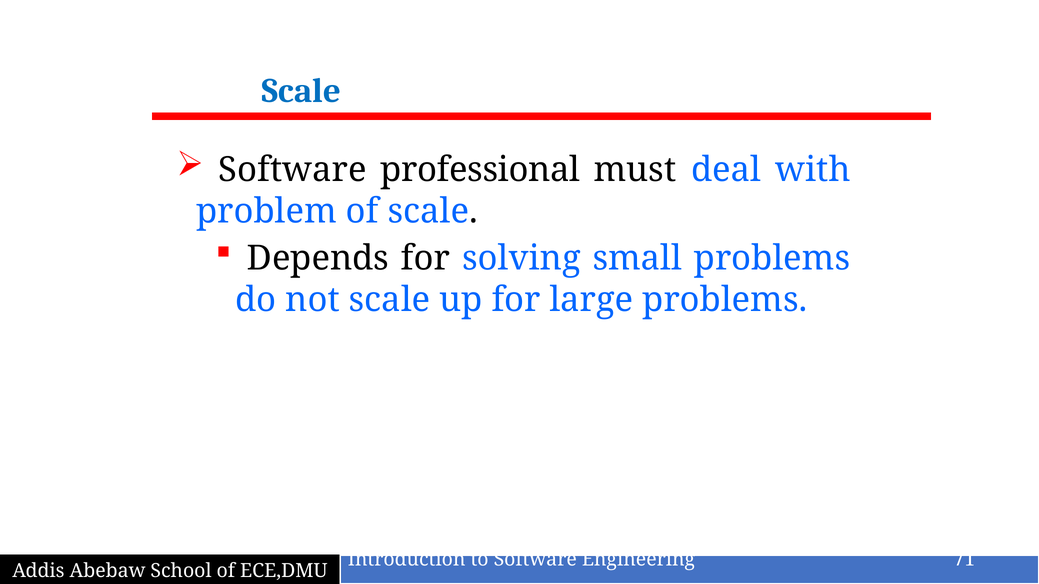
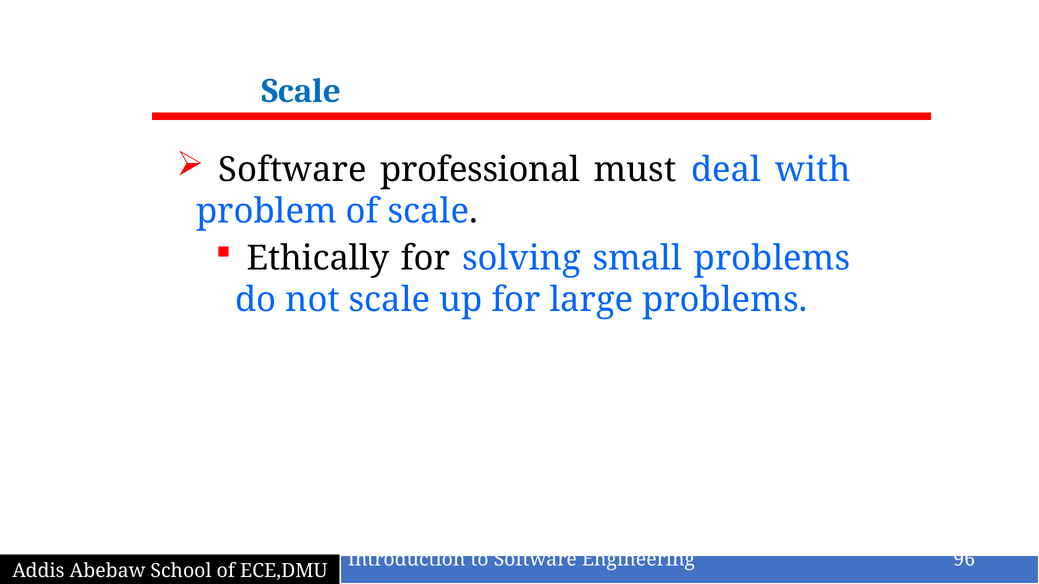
Depends: Depends -> Ethically
71: 71 -> 96
